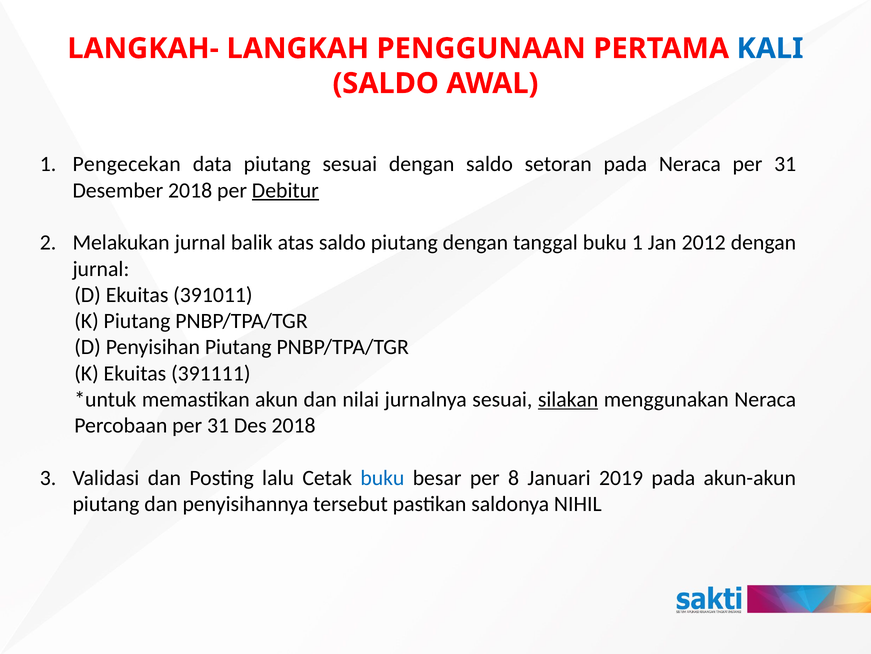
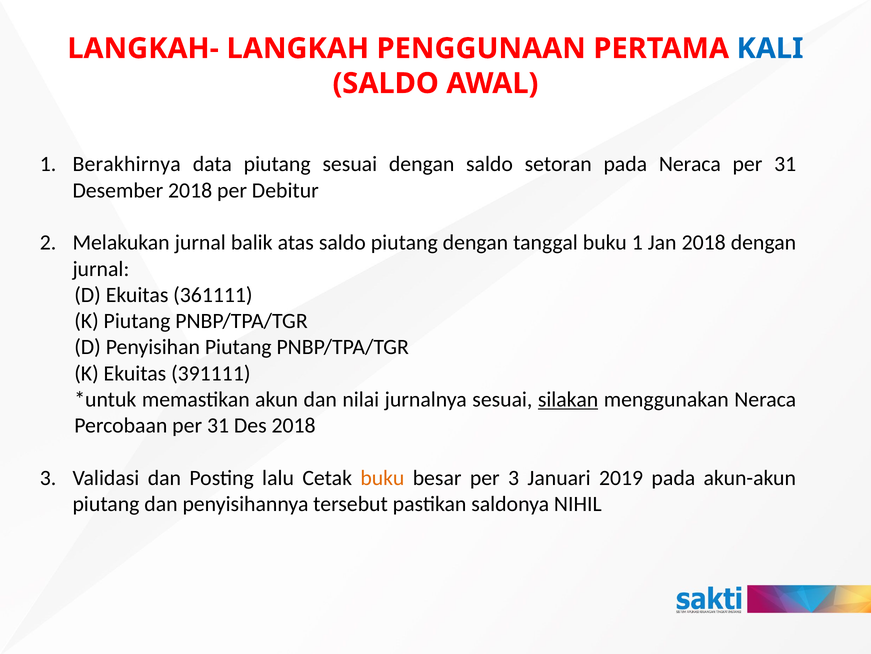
Pengecekan: Pengecekan -> Berakhirnya
Debitur underline: present -> none
Jan 2012: 2012 -> 2018
391011: 391011 -> 361111
buku at (382, 478) colour: blue -> orange
per 8: 8 -> 3
